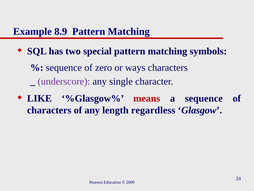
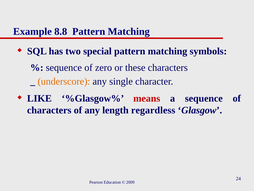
8.9: 8.9 -> 8.8
ways: ways -> these
underscore colour: purple -> orange
